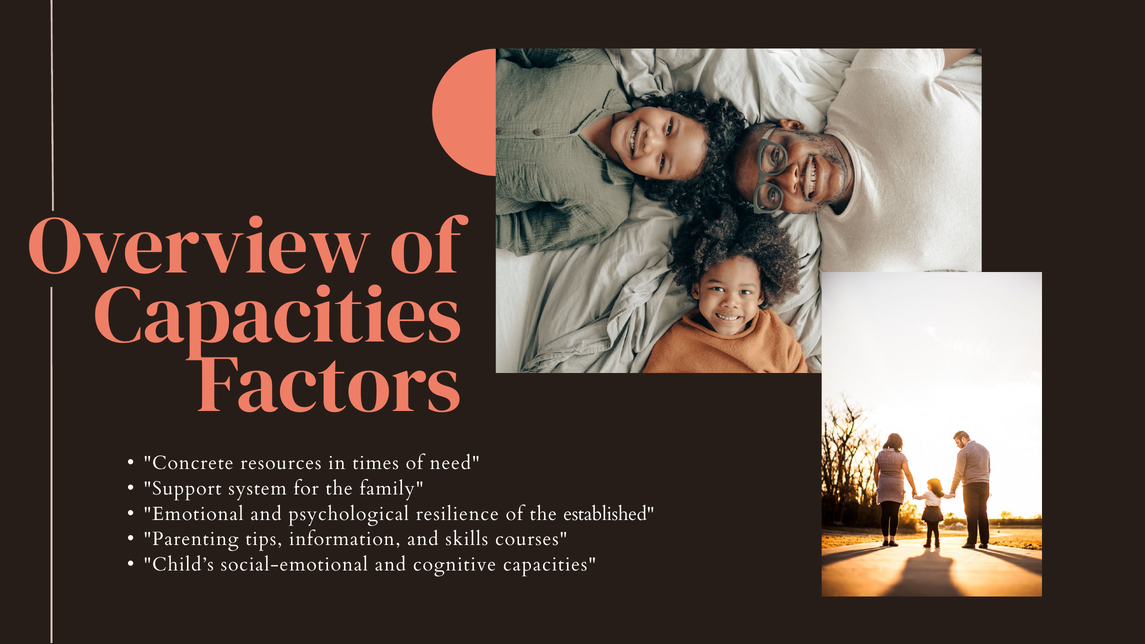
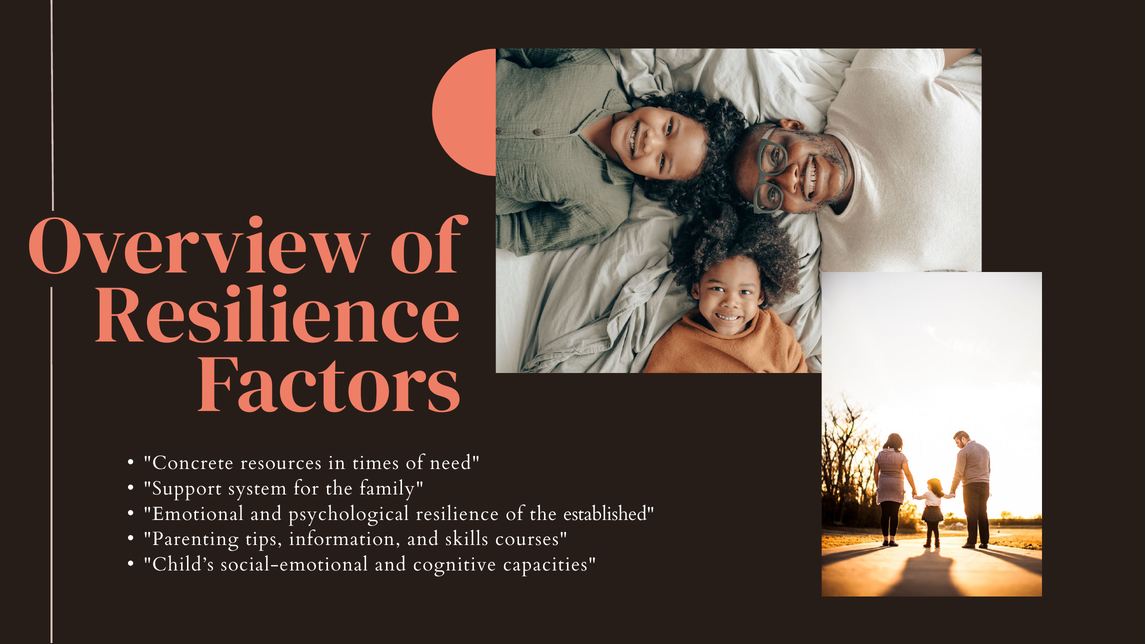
Capacities at (278, 315): Capacities -> Resilience
